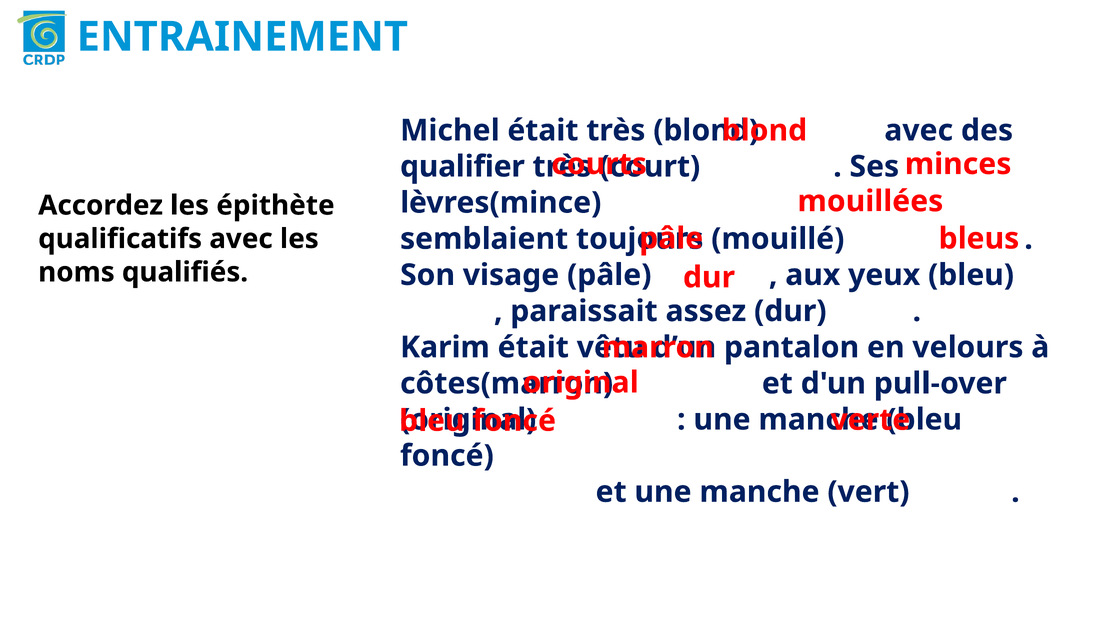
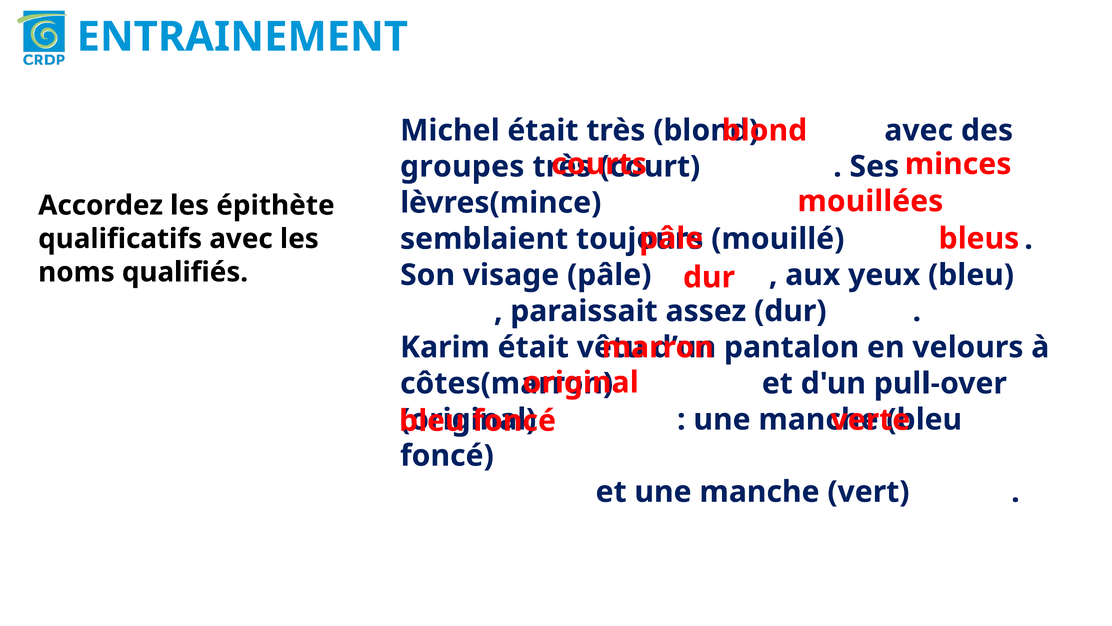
qualifier: qualifier -> groupes
